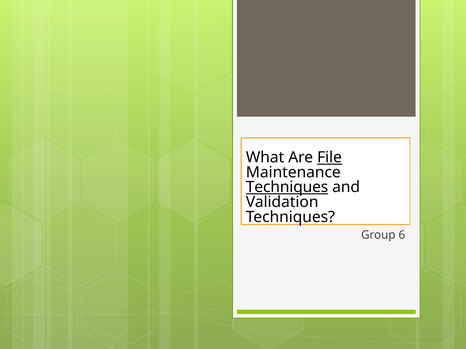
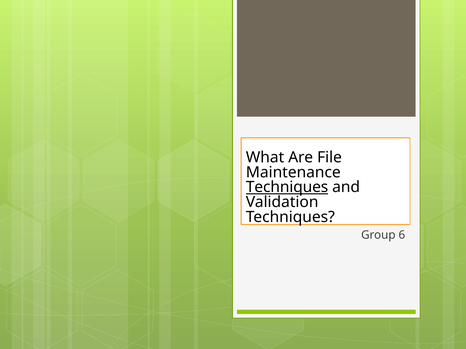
File underline: present -> none
